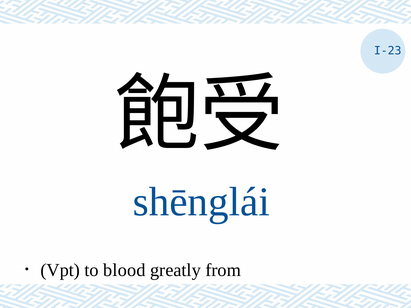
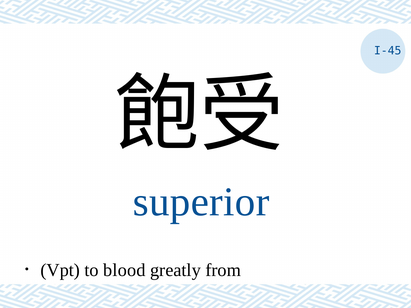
I-23: I-23 -> I-45
shēnglái: shēnglái -> superior
